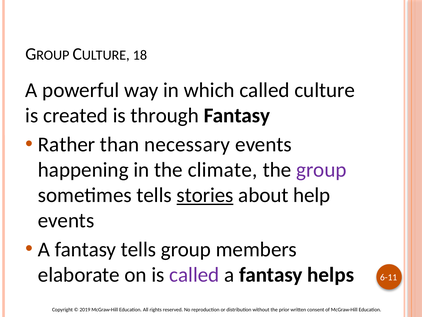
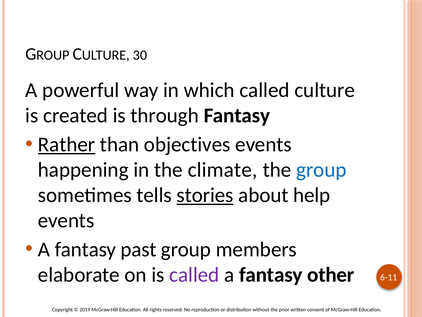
18: 18 -> 30
Rather underline: none -> present
necessary: necessary -> objectives
group at (321, 170) colour: purple -> blue
fantasy tells: tells -> past
helps: helps -> other
